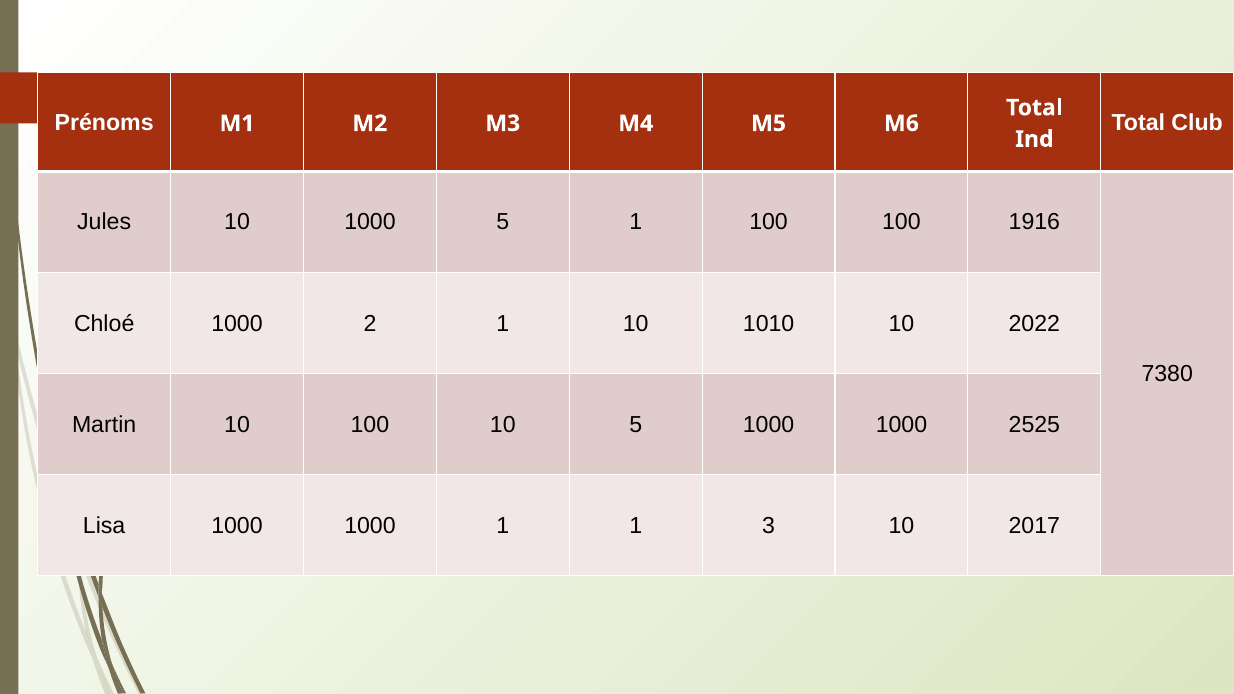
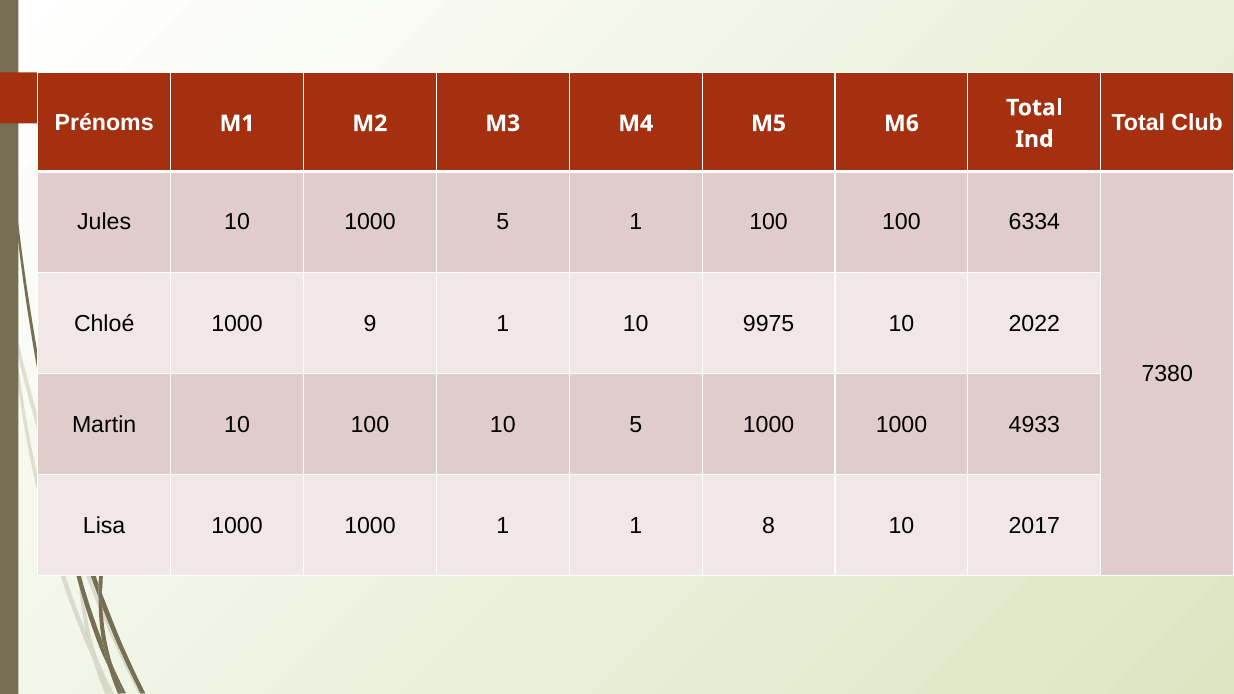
1916: 1916 -> 6334
2: 2 -> 9
1010: 1010 -> 9975
2525: 2525 -> 4933
3: 3 -> 8
